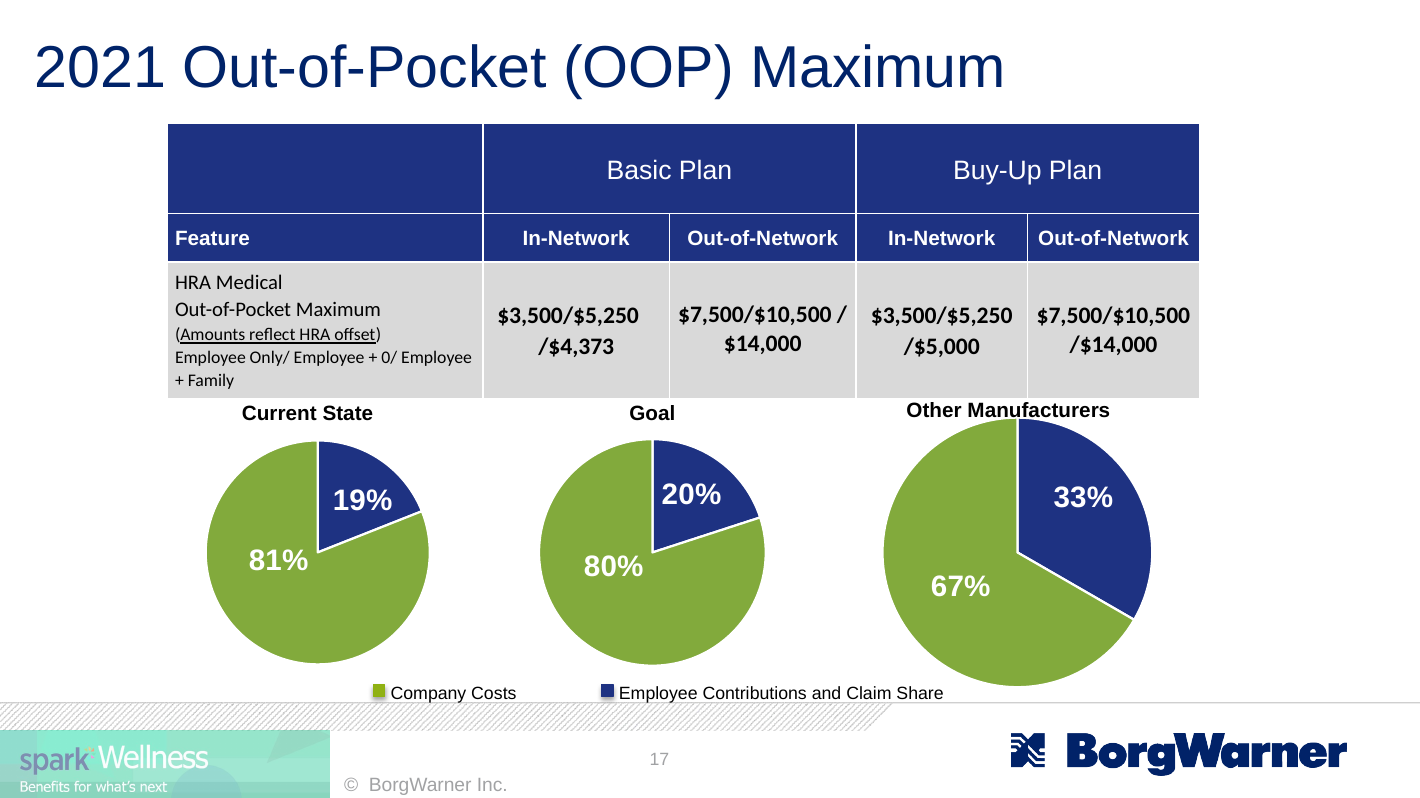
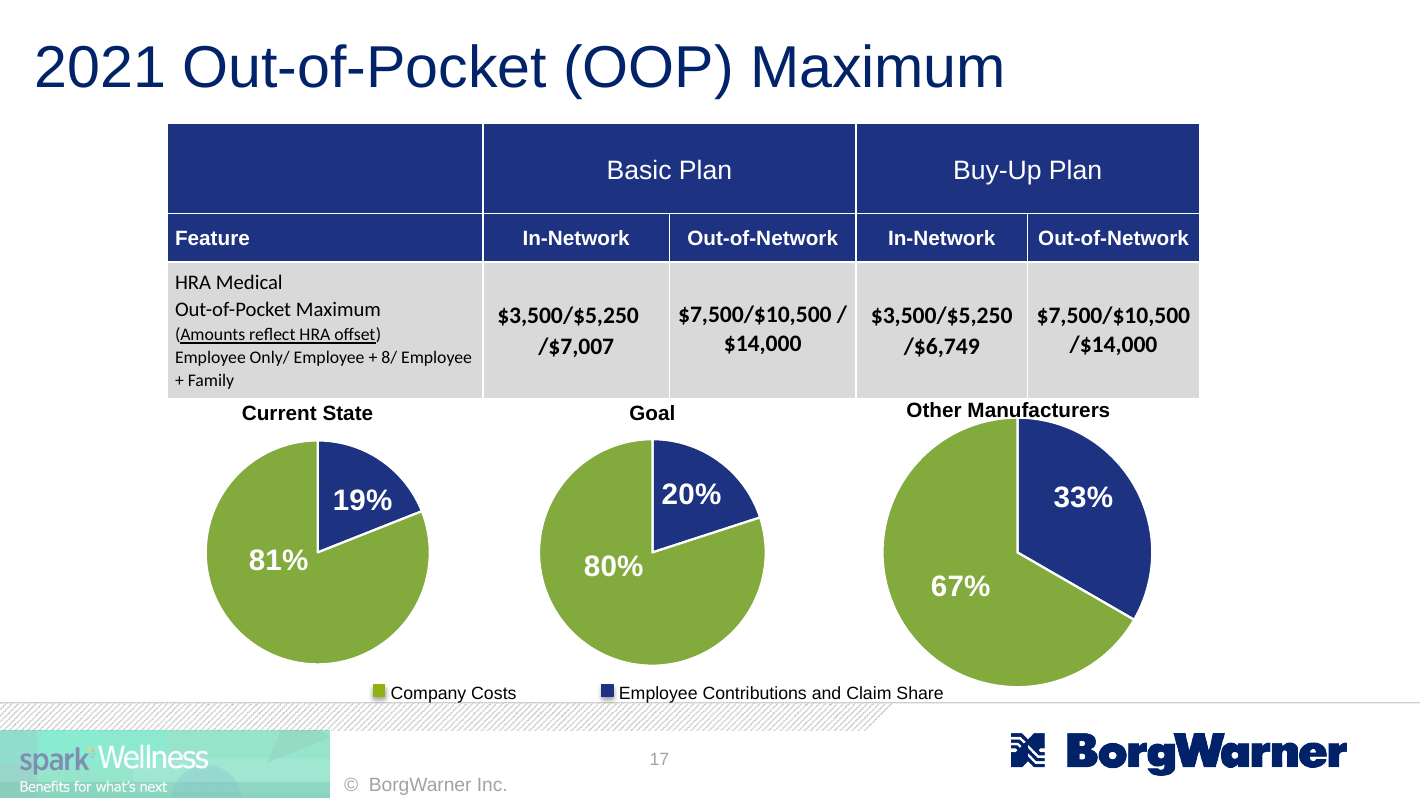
/$4,373: /$4,373 -> /$7,007
/$5,000: /$5,000 -> /$6,749
0/: 0/ -> 8/
